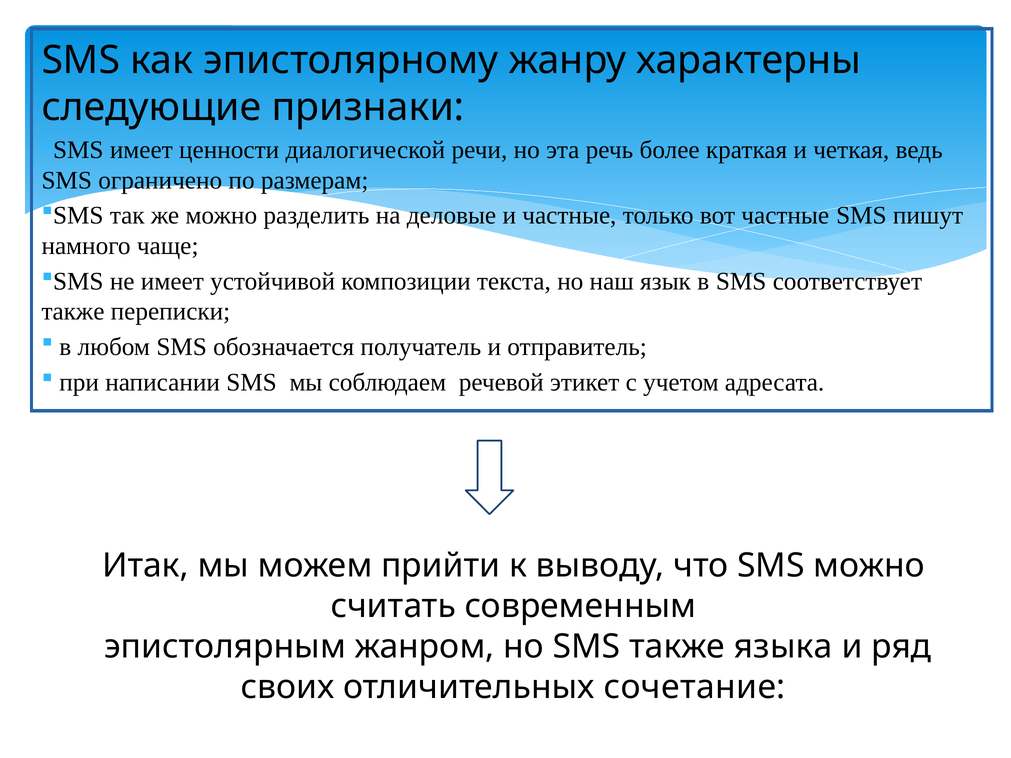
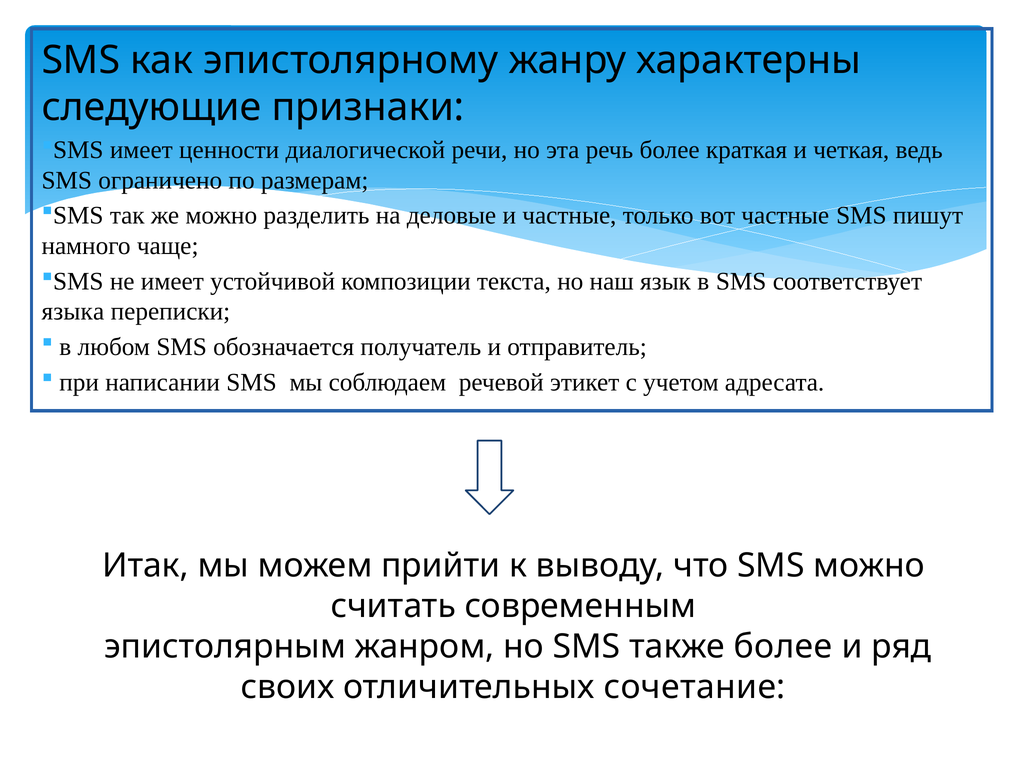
также at (73, 312): также -> языка
также языка: языка -> более
